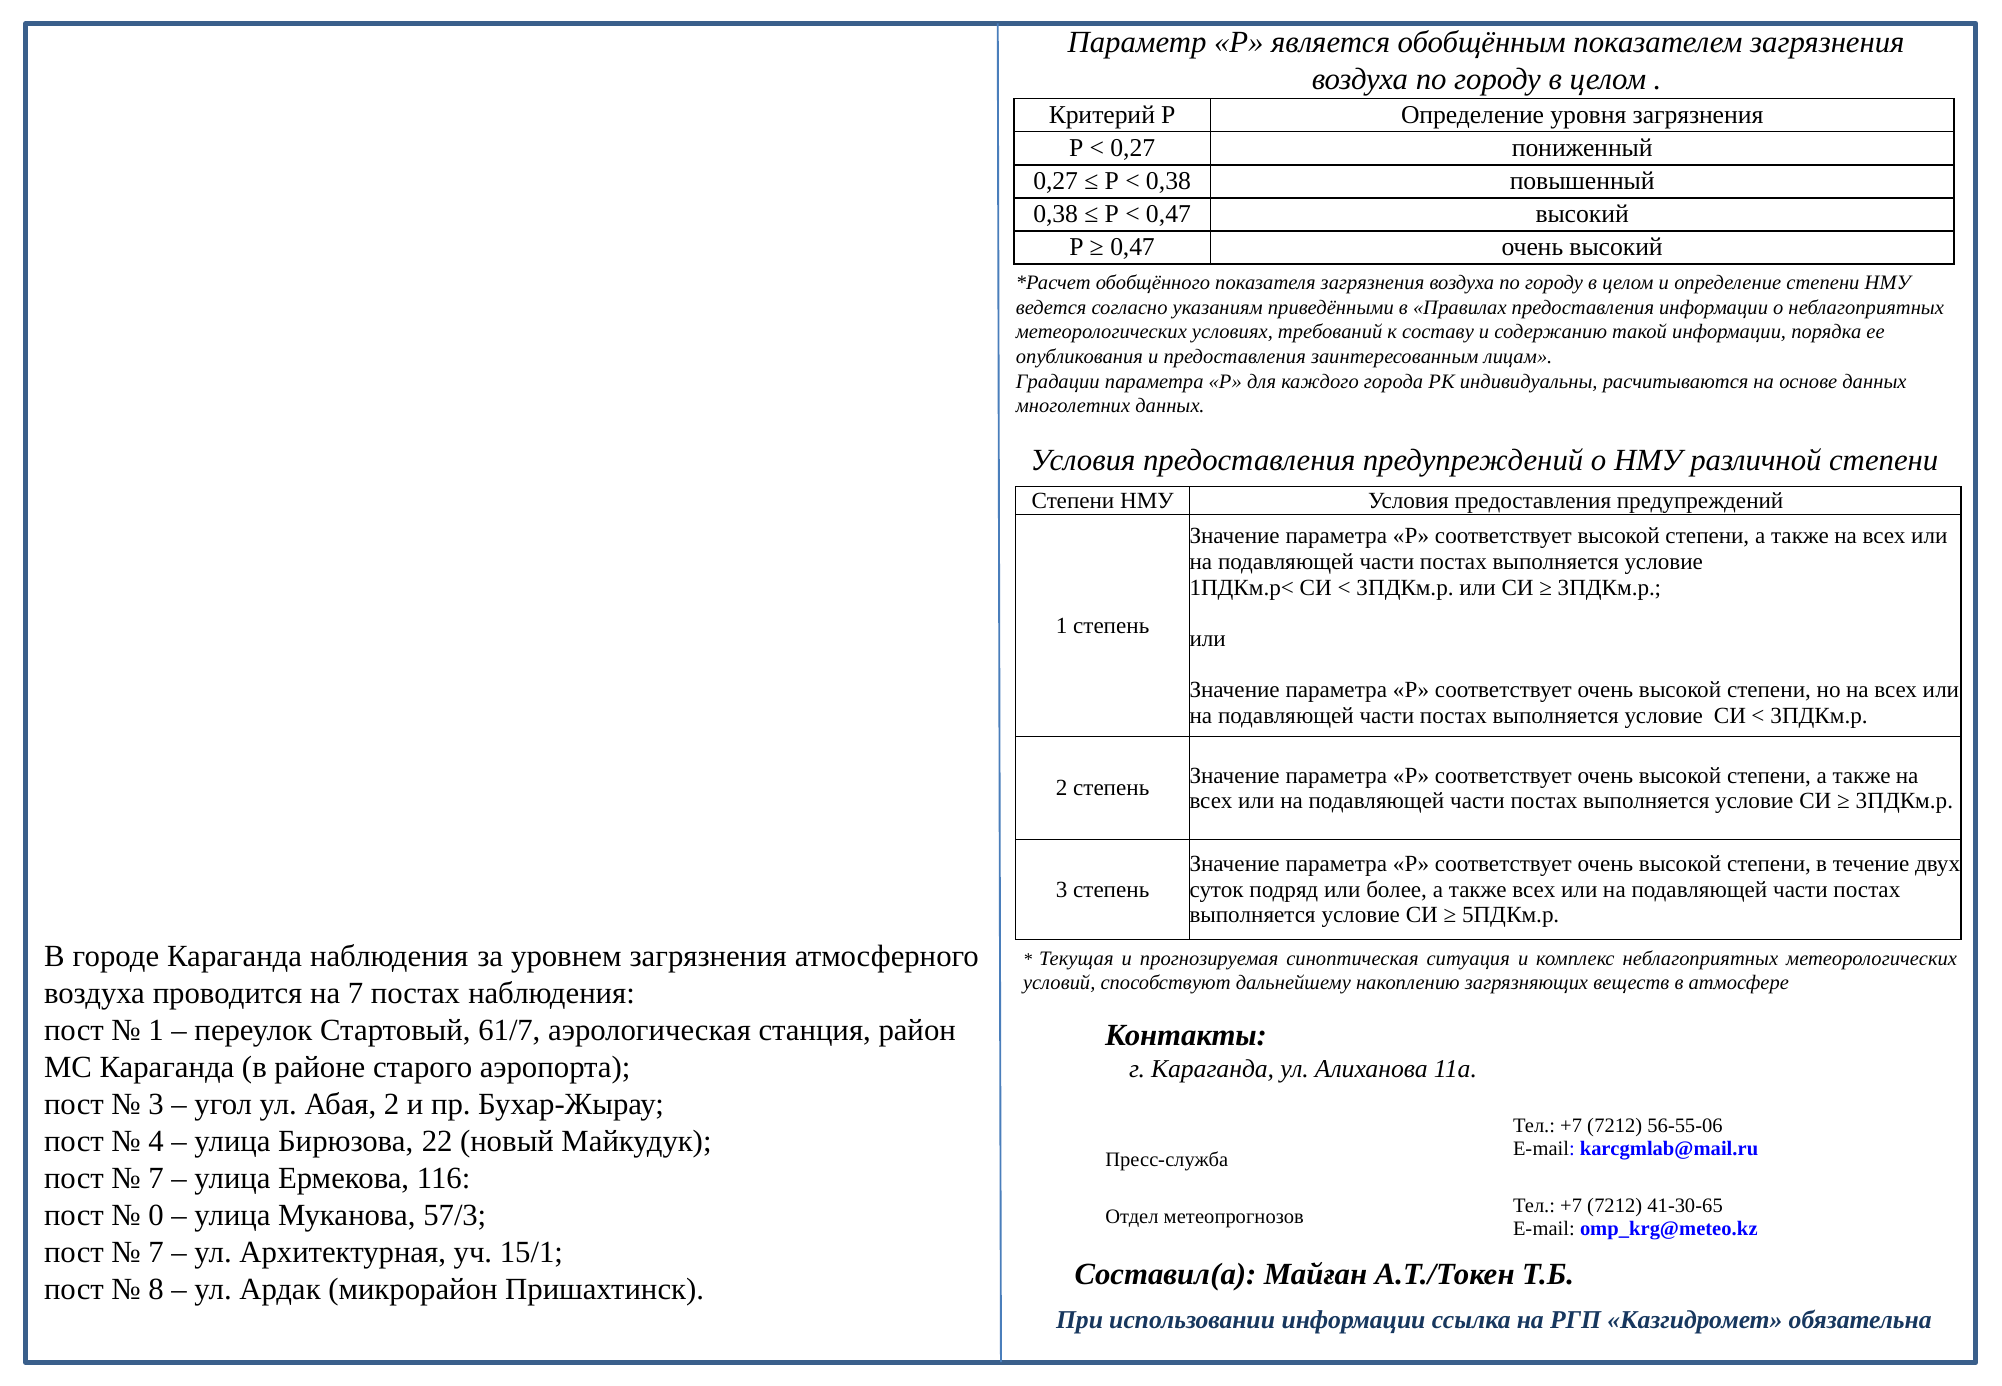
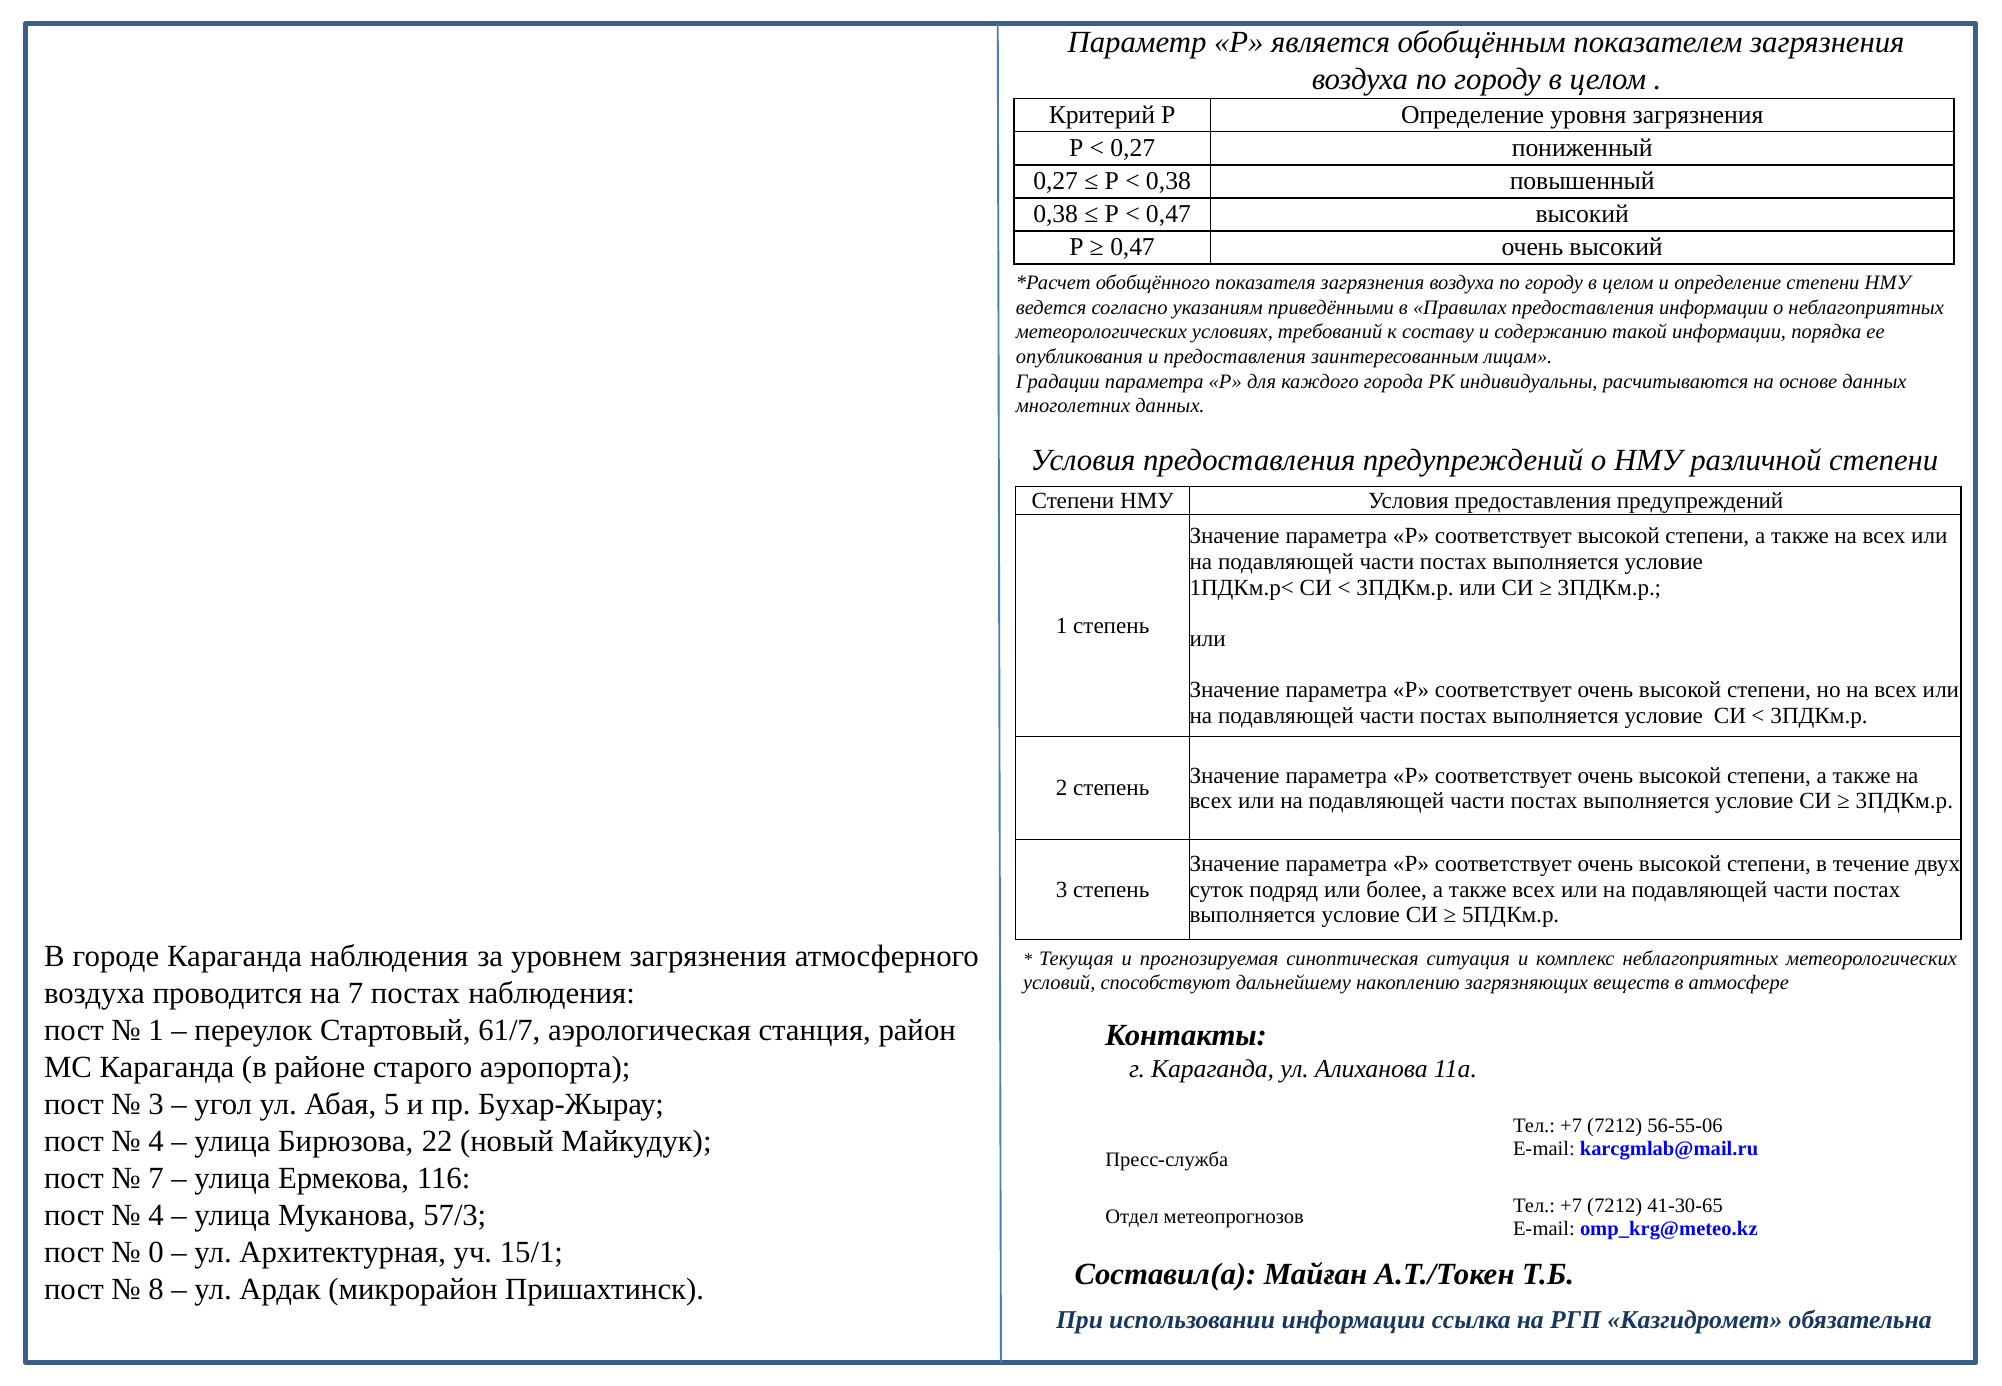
Абая 2: 2 -> 5
0 at (156, 1215): 0 -> 4
7 at (156, 1252): 7 -> 0
